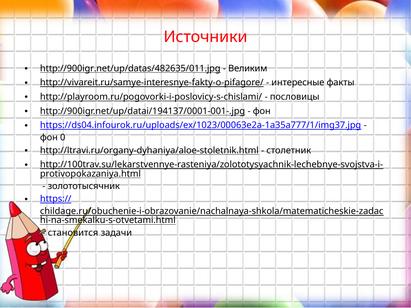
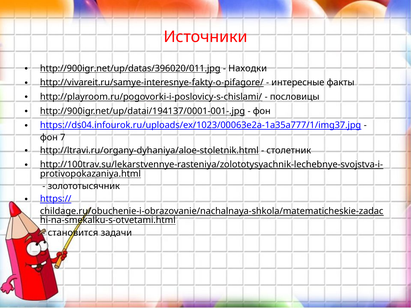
http://900igr.net/up/datas/482635/011.jpg: http://900igr.net/up/datas/482635/011.jpg -> http://900igr.net/up/datas/396020/011.jpg
Великим: Великим -> Находки
0: 0 -> 7
